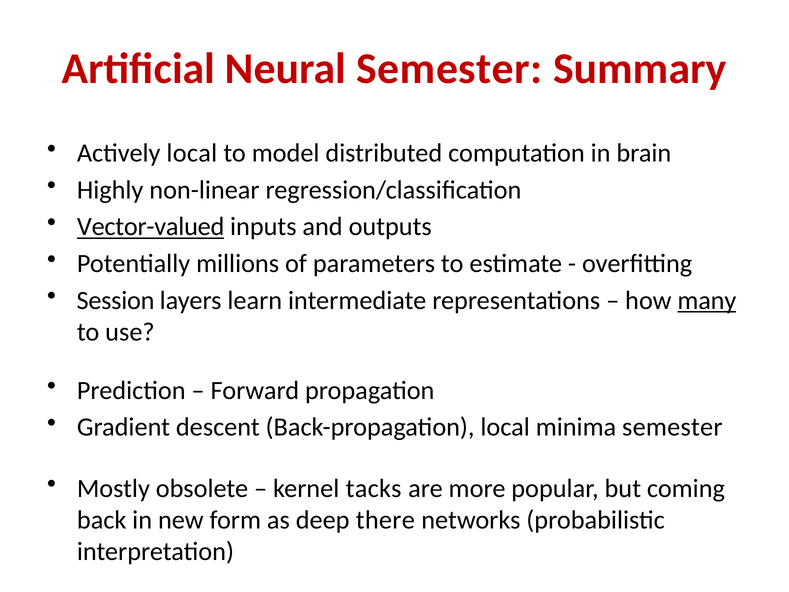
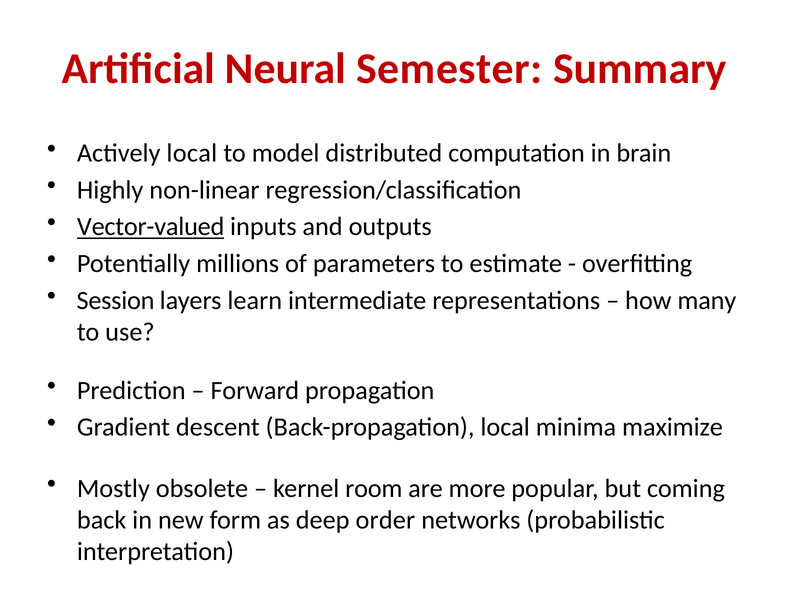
many underline: present -> none
minima semester: semester -> maximize
tacks: tacks -> room
there: there -> order
